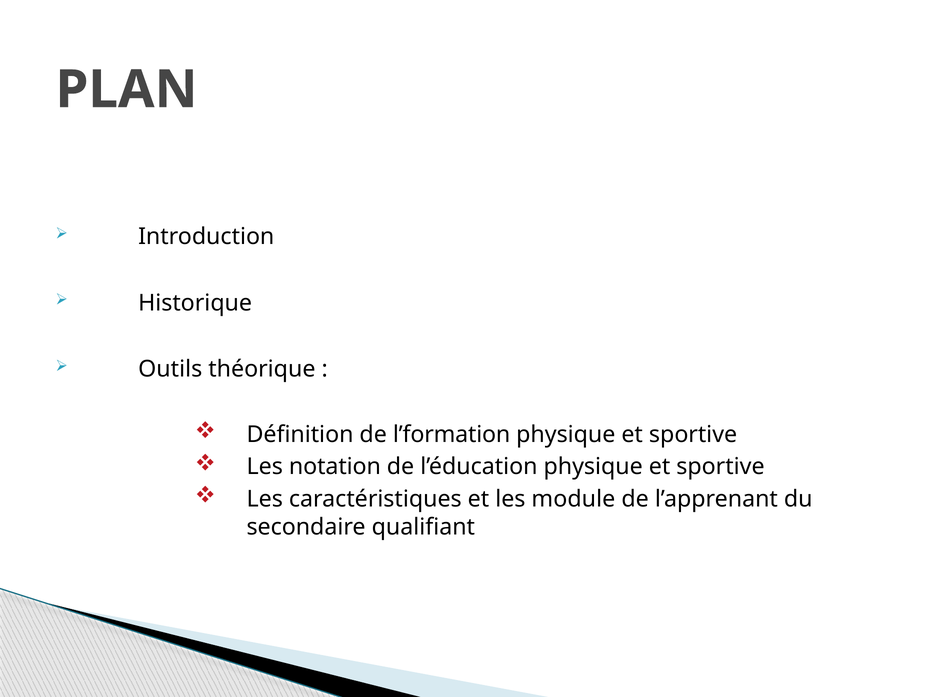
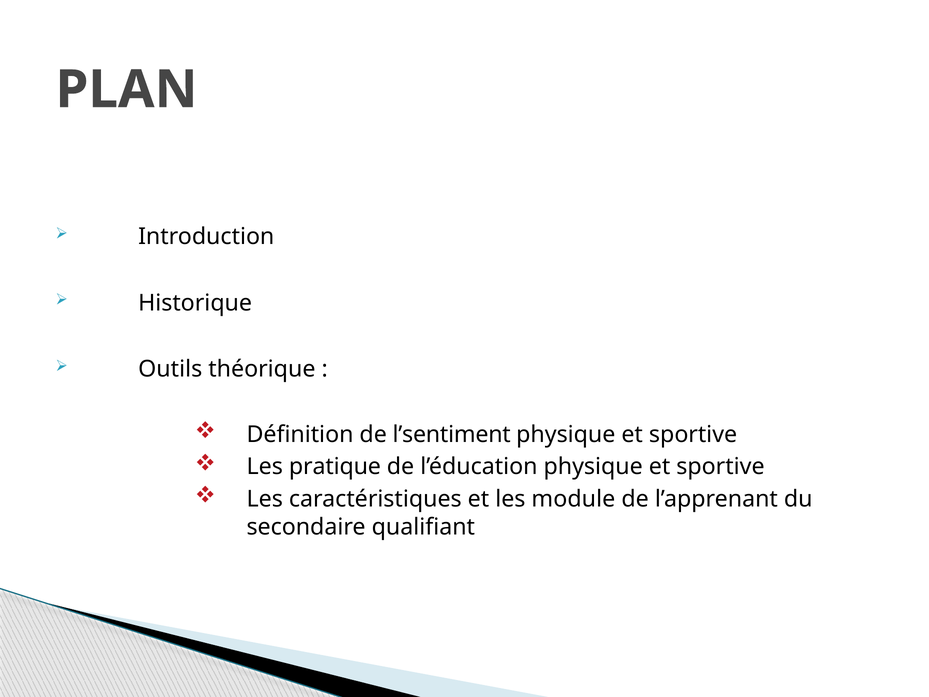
l’formation: l’formation -> l’sentiment
notation: notation -> pratique
